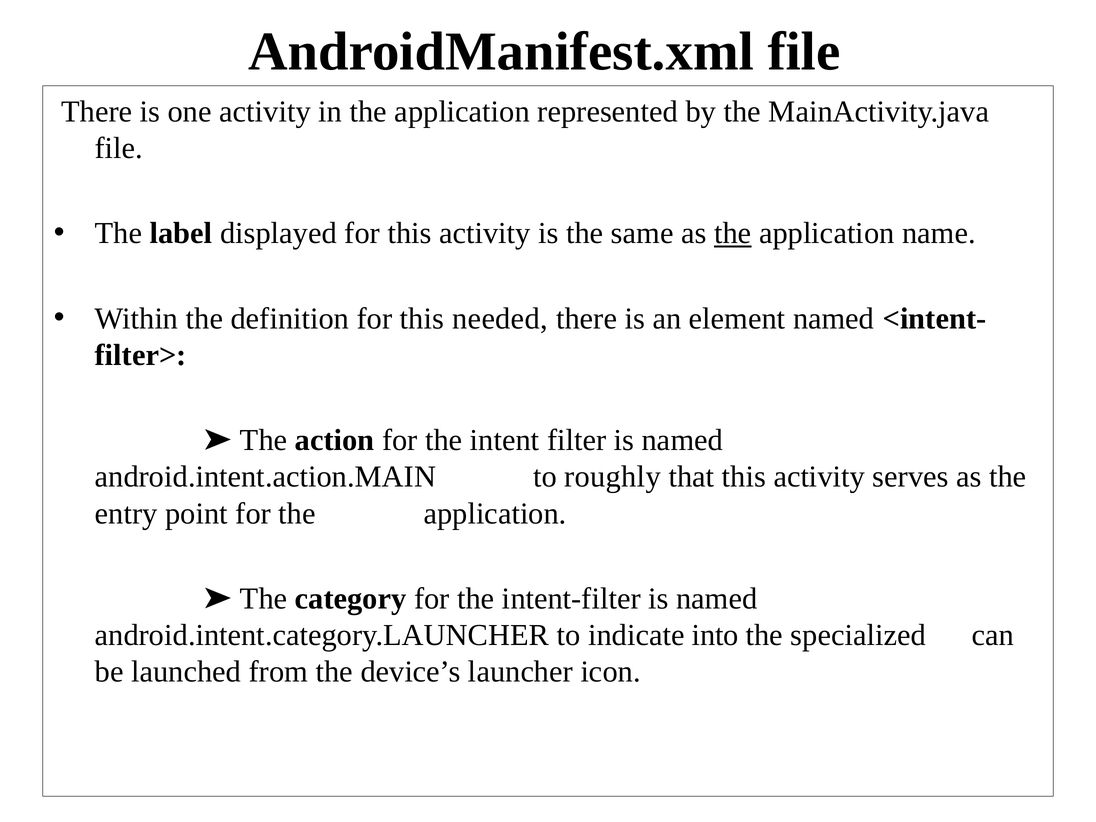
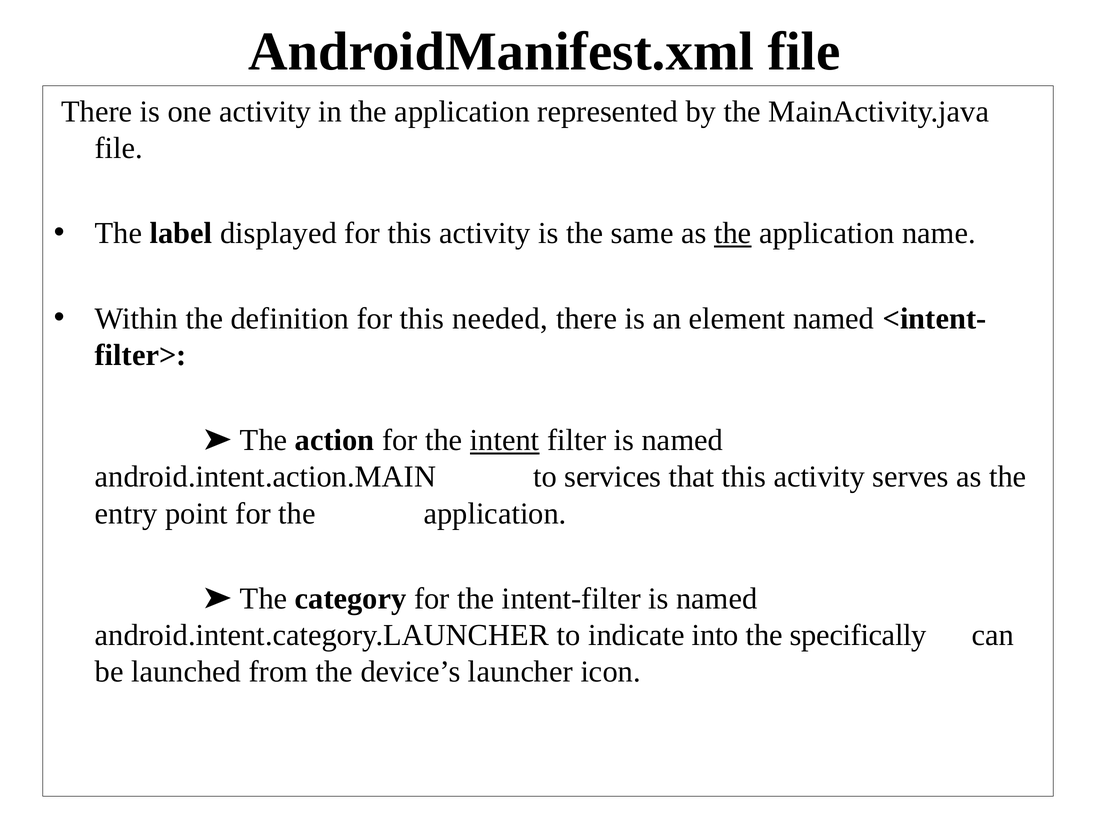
intent underline: none -> present
roughly: roughly -> services
specialized: specialized -> specifically
